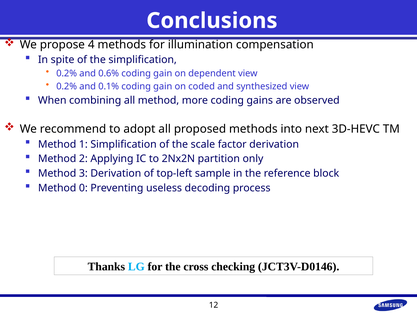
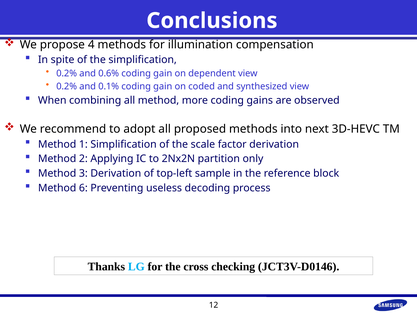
0: 0 -> 6
